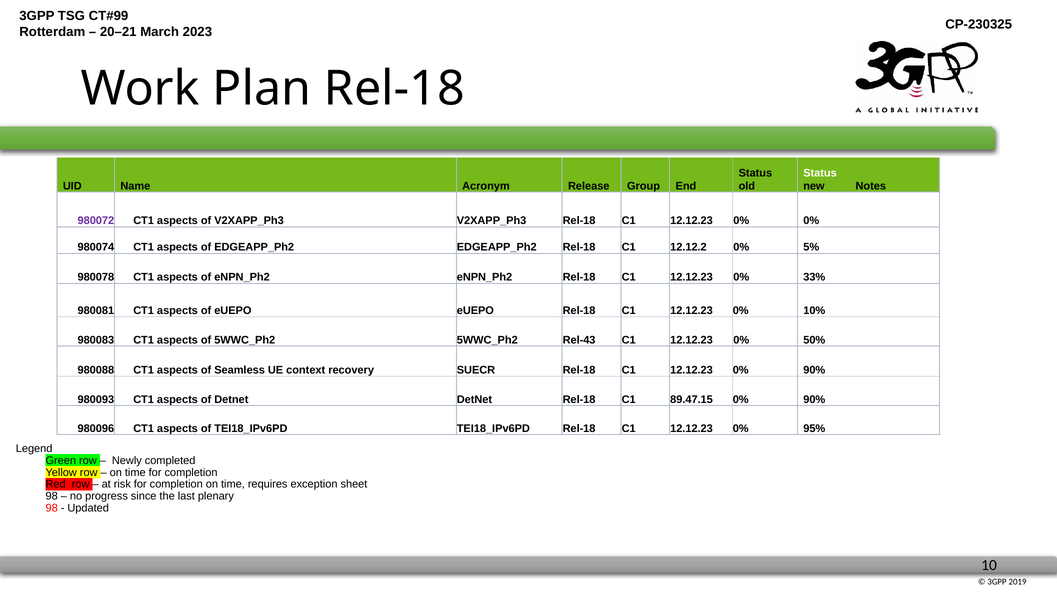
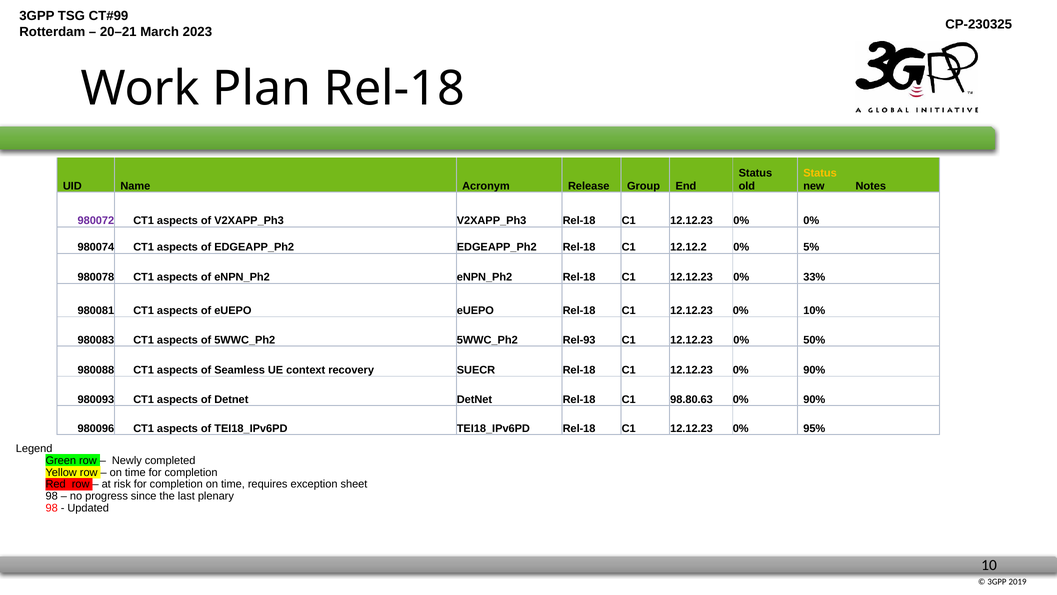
Status at (820, 173) colour: white -> yellow
Rel-43: Rel-43 -> Rel-93
89.47.15: 89.47.15 -> 98.80.63
